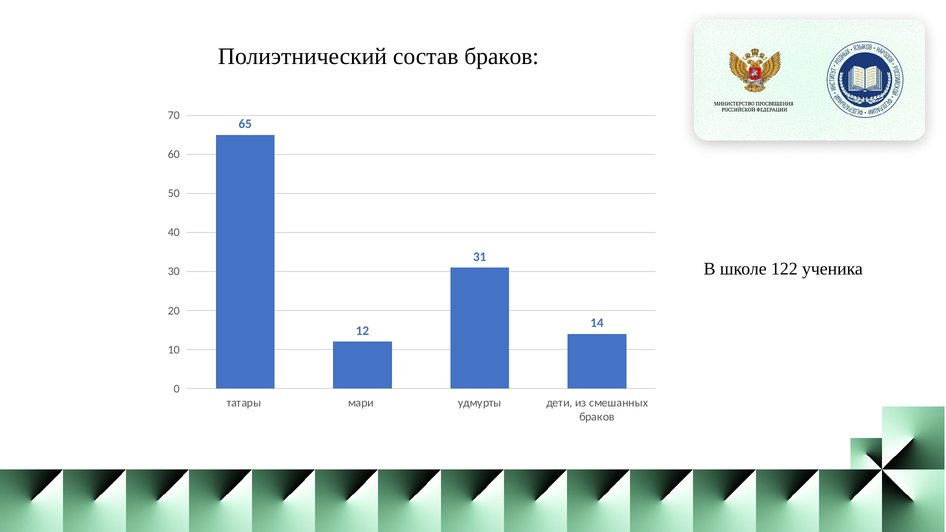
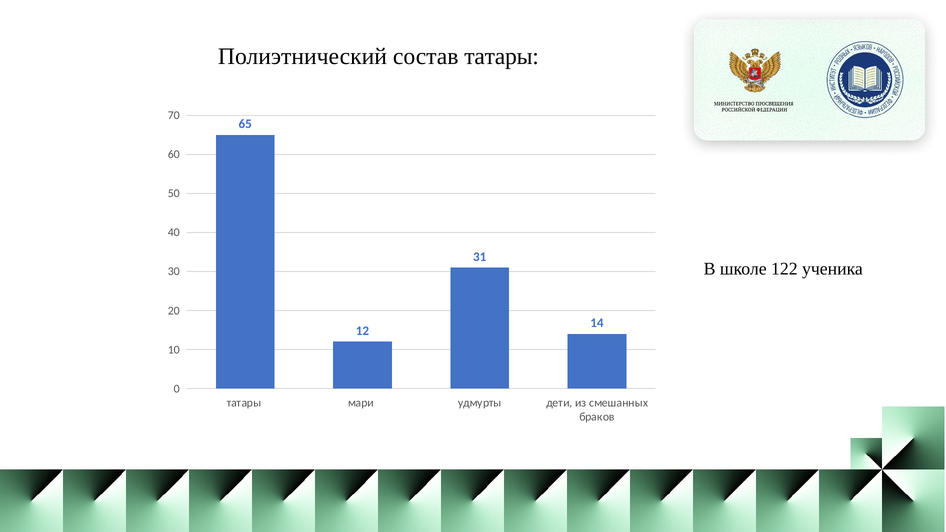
состав браков: браков -> татары
